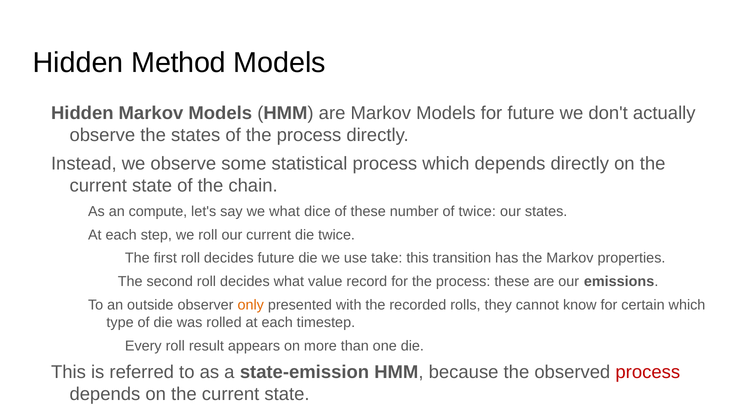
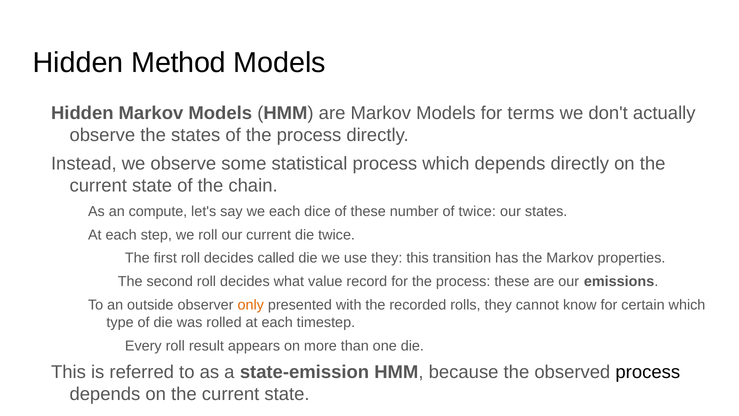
for future: future -> terms
we what: what -> each
decides future: future -> called
use take: take -> they
process at (648, 372) colour: red -> black
